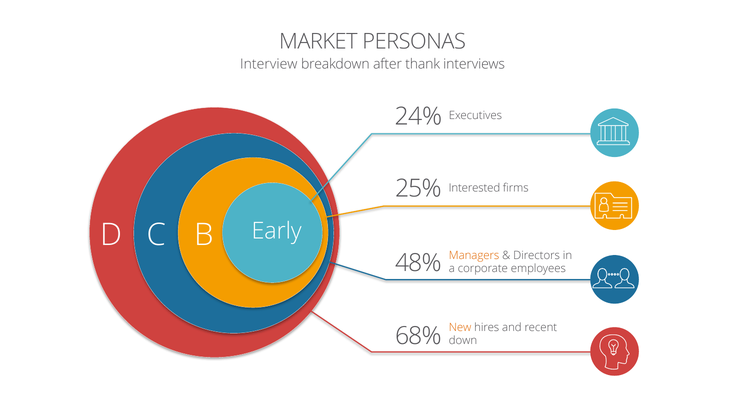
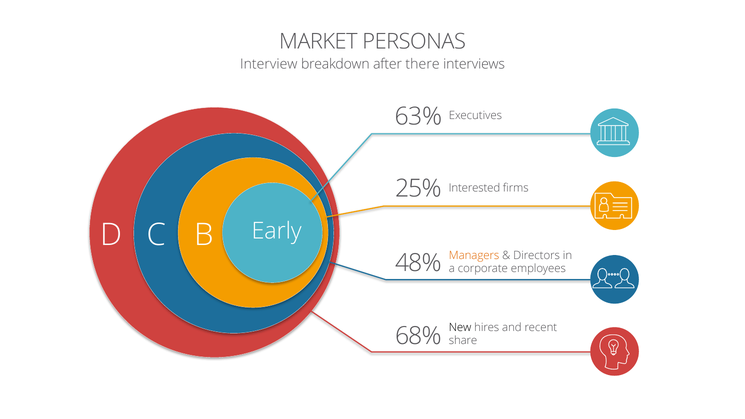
thank: thank -> there
24%: 24% -> 63%
New colour: orange -> black
down: down -> share
